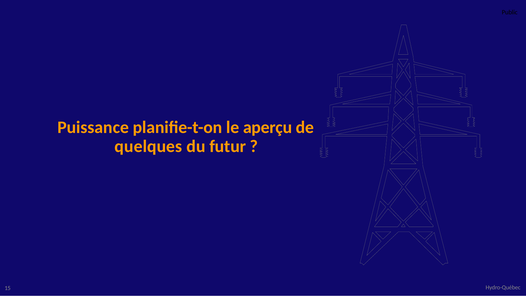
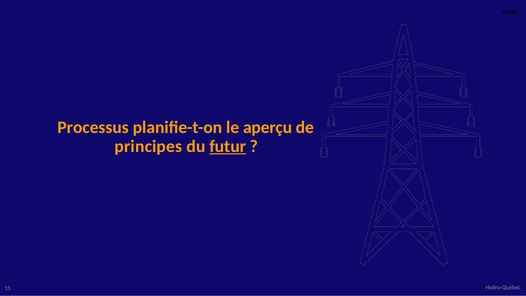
Puissance: Puissance -> Processus
quelques: quelques -> principes
futur underline: none -> present
